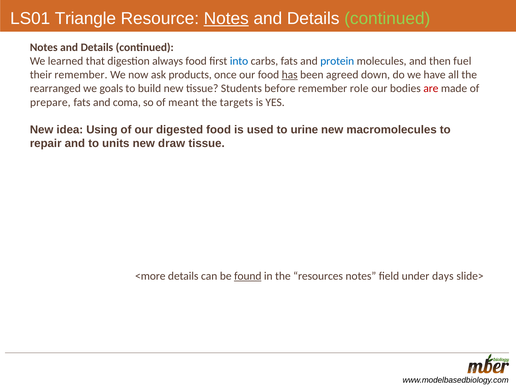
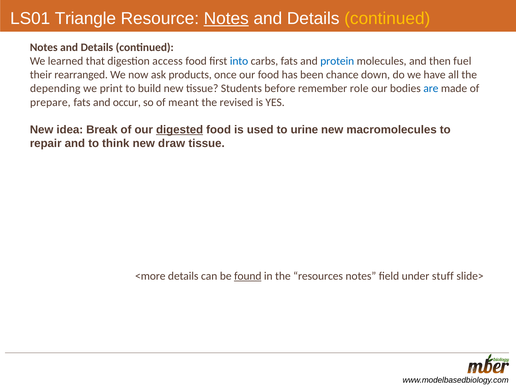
continued at (387, 18) colour: light green -> yellow
always: always -> access
their remember: remember -> rearranged
has underline: present -> none
agreed: agreed -> chance
rearranged: rearranged -> depending
goals: goals -> print
are colour: red -> blue
coma: coma -> occur
targets: targets -> revised
Using: Using -> Break
digested underline: none -> present
units: units -> think
days: days -> stuff
